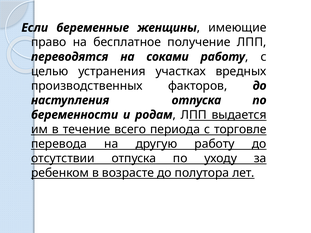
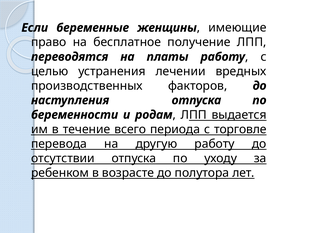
соками: соками -> платы
участках: участках -> лечении
